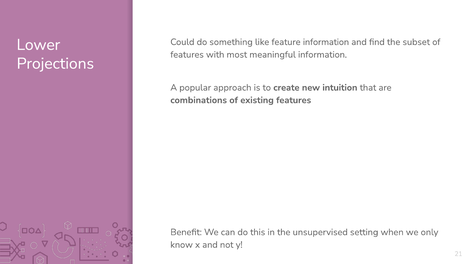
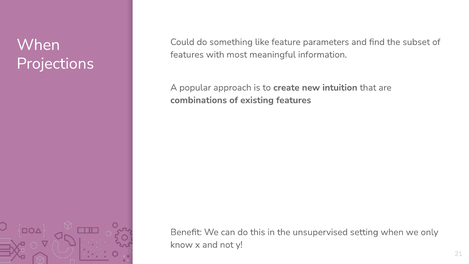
feature information: information -> parameters
Lower at (38, 45): Lower -> When
